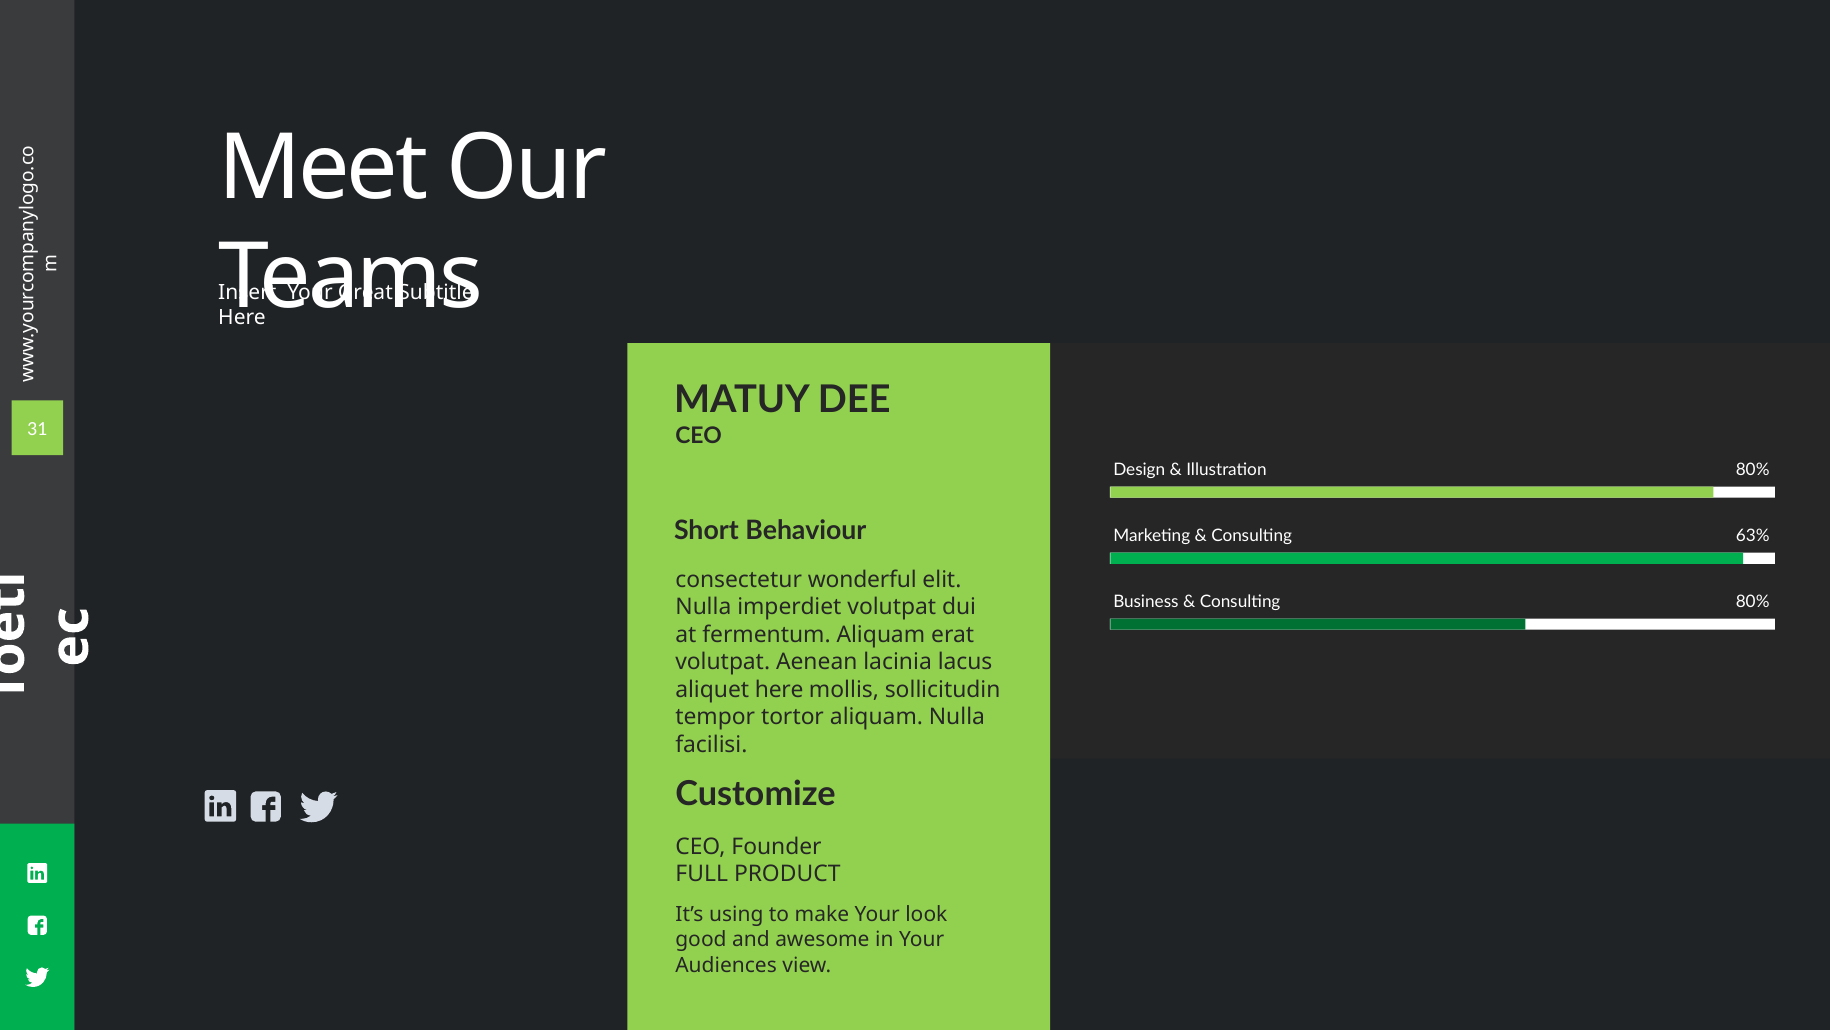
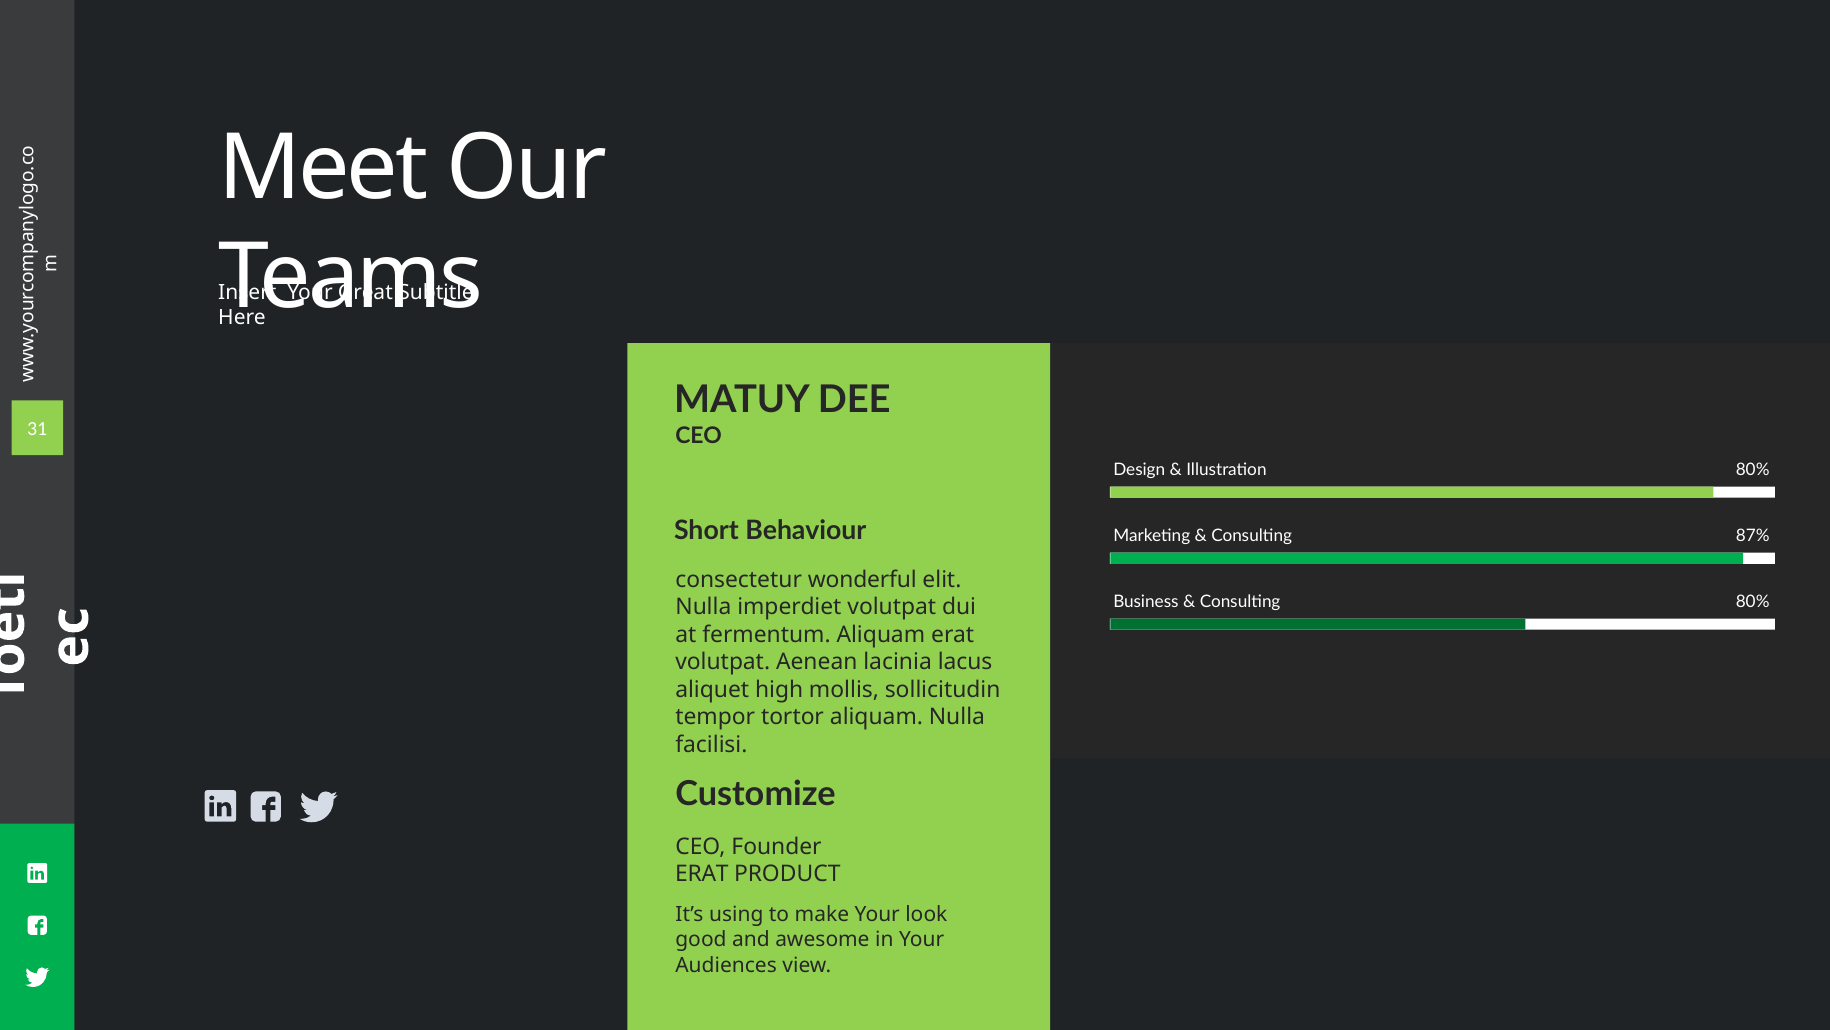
63%: 63% -> 87%
aliquet here: here -> high
FULL at (702, 874): FULL -> ERAT
